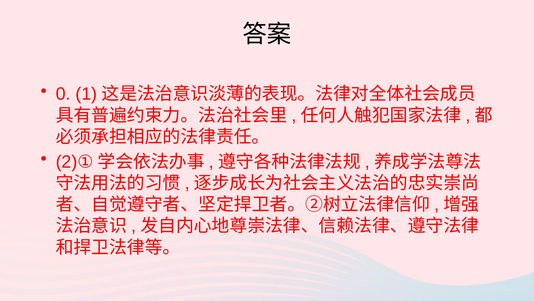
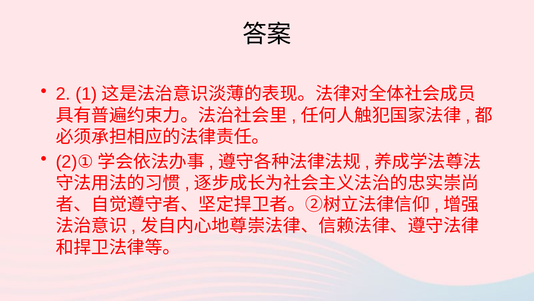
0: 0 -> 2
